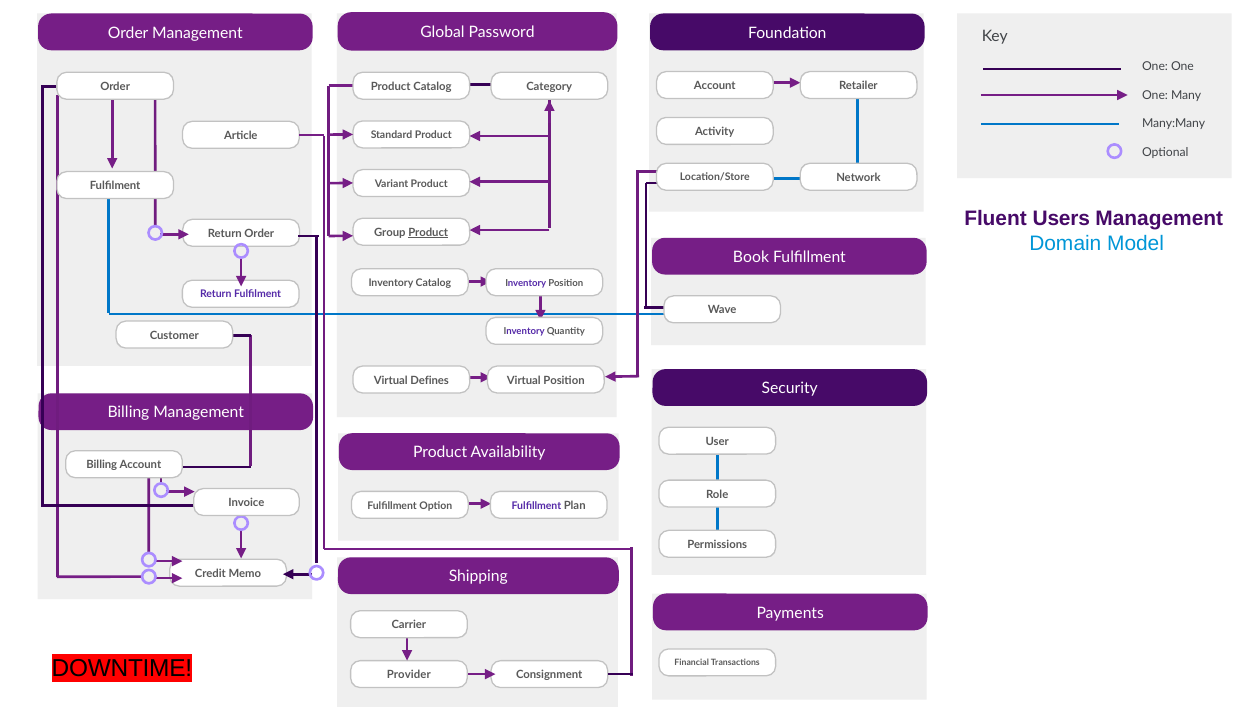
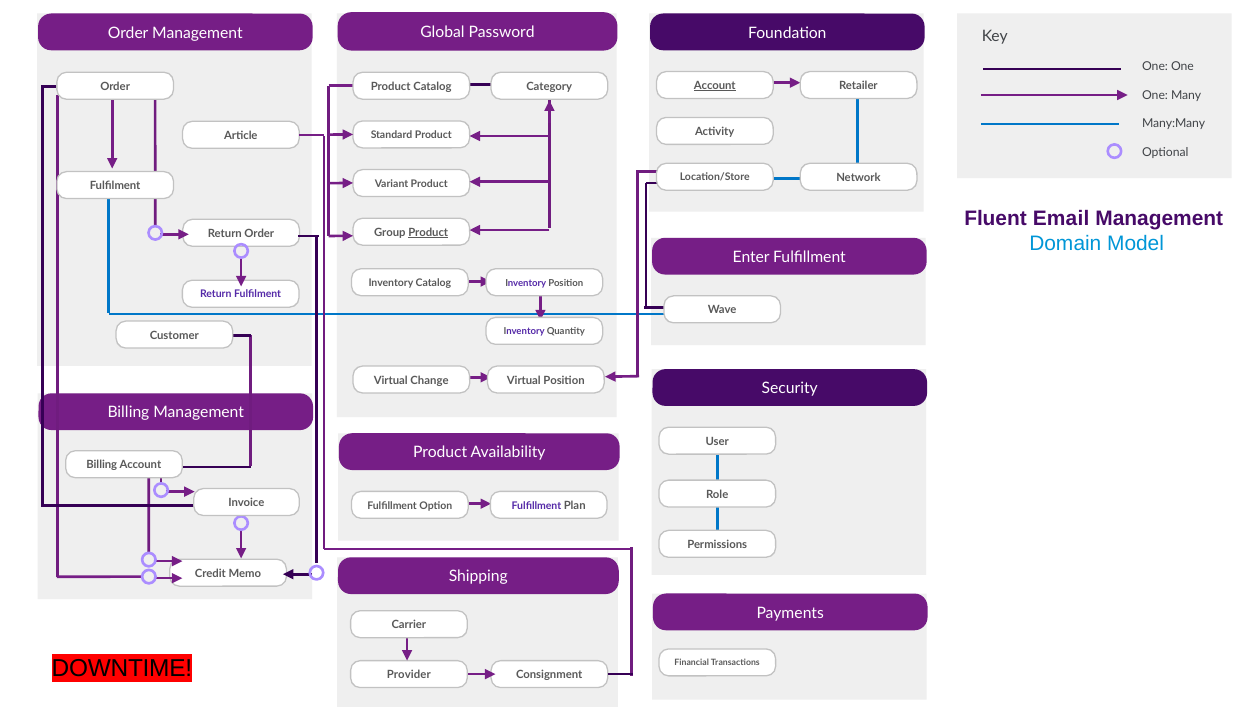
Account at (715, 86) underline: none -> present
Users: Users -> Email
Book: Book -> Enter
Defines: Defines -> Change
